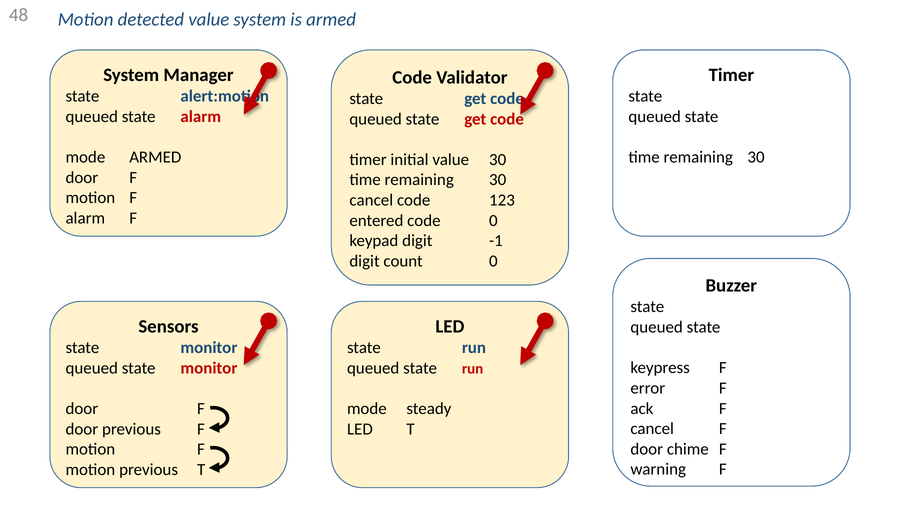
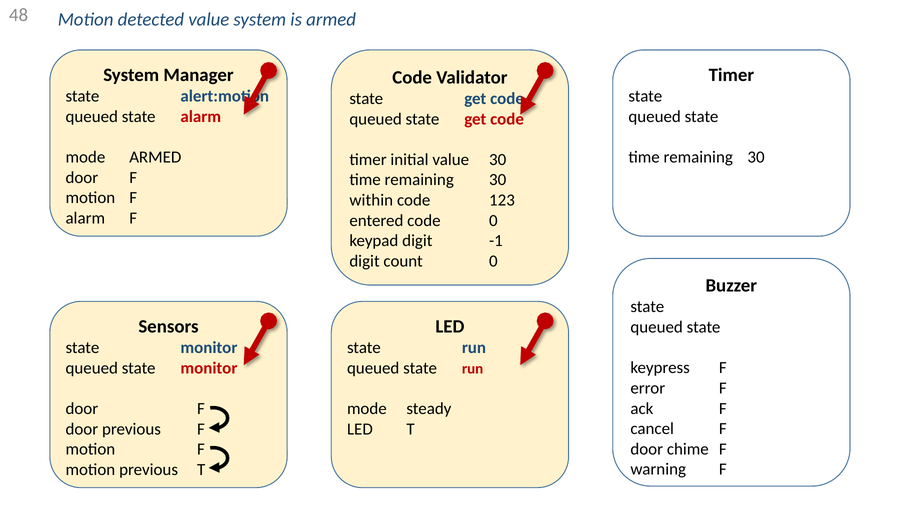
cancel at (371, 200): cancel -> within
